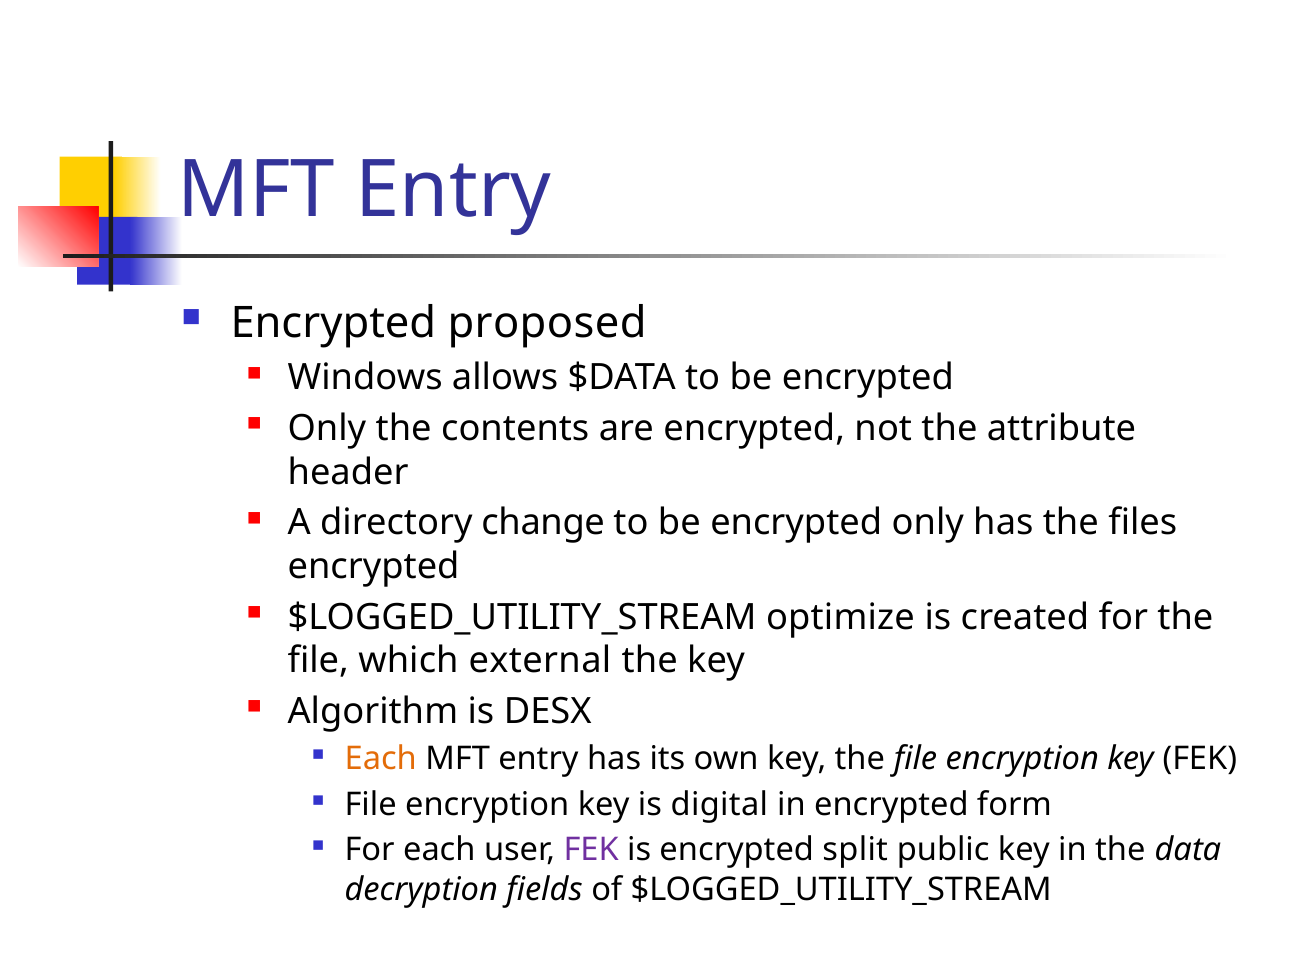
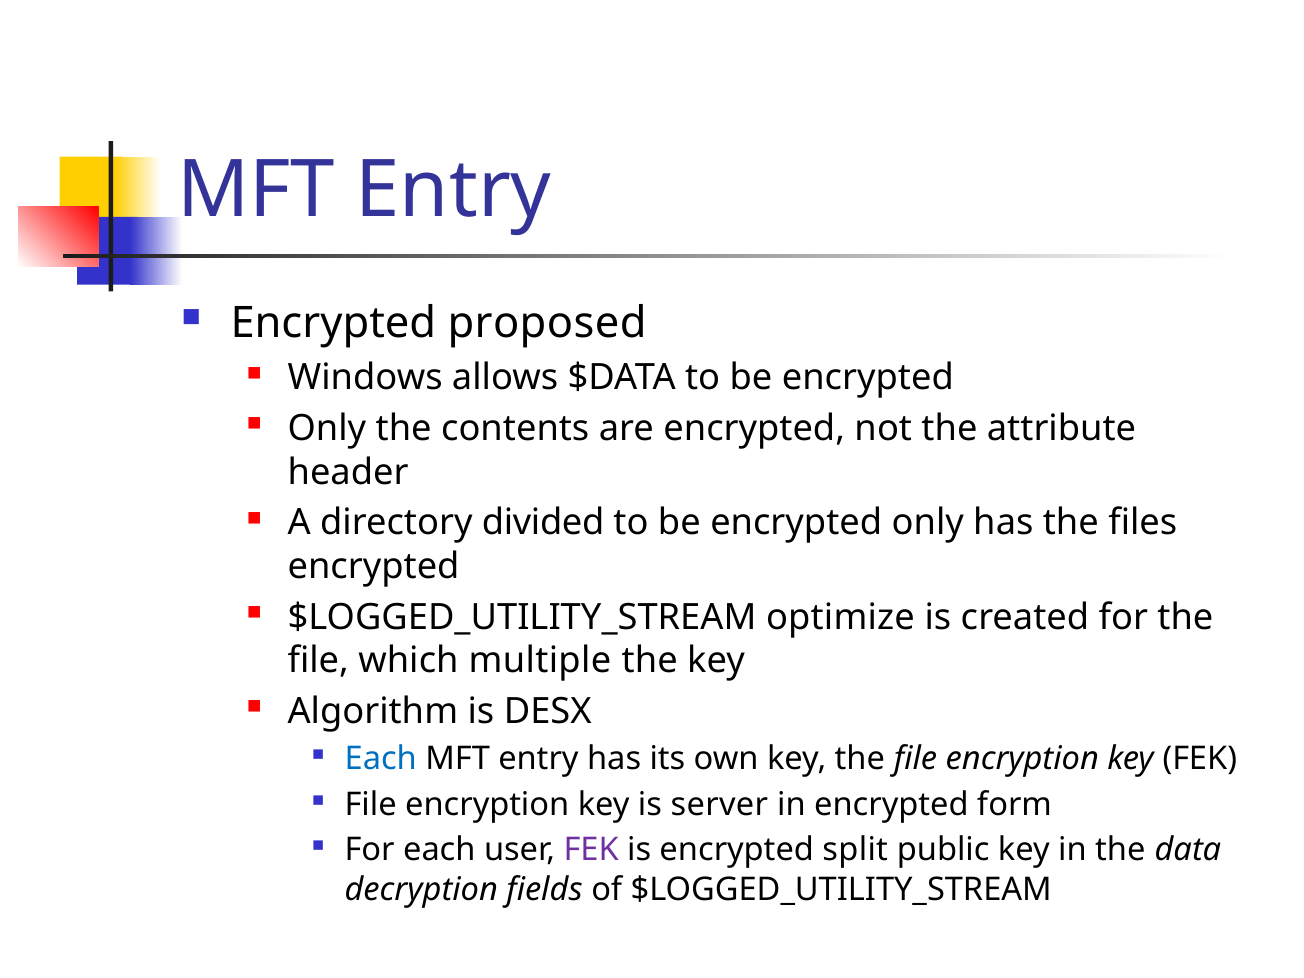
change: change -> divided
external: external -> multiple
Each at (381, 759) colour: orange -> blue
digital: digital -> server
